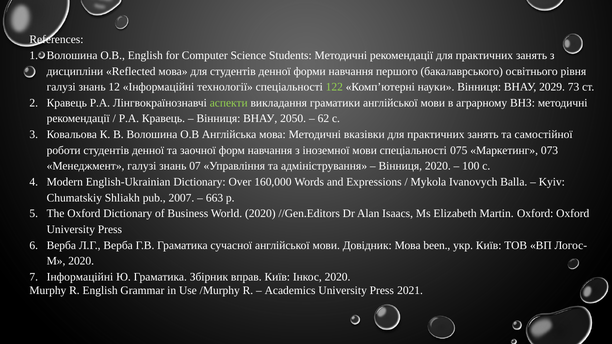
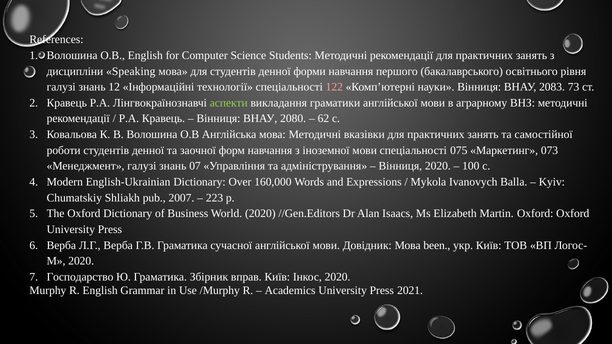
Reflected: Reflected -> Speaking
122 colour: light green -> pink
2029: 2029 -> 2083
2050: 2050 -> 2080
663: 663 -> 223
Інформаційні at (80, 277): Інформаційні -> Господарство
